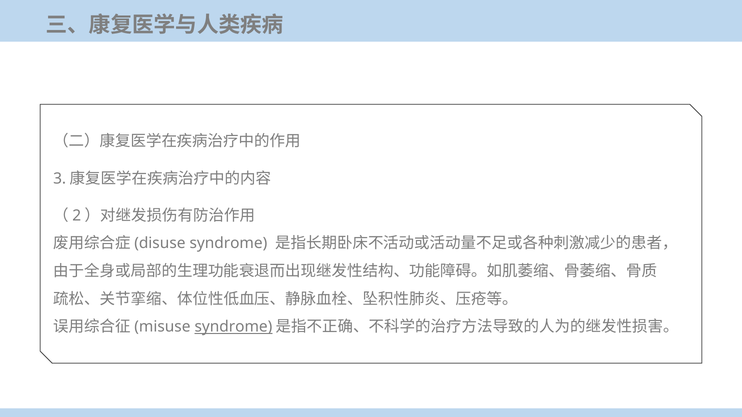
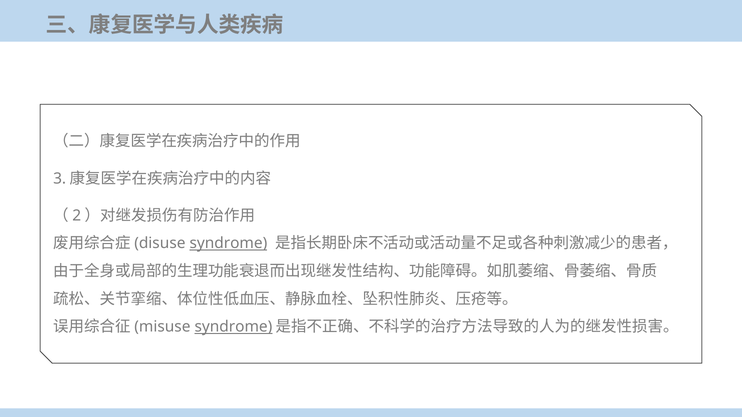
syndrome at (228, 244) underline: none -> present
